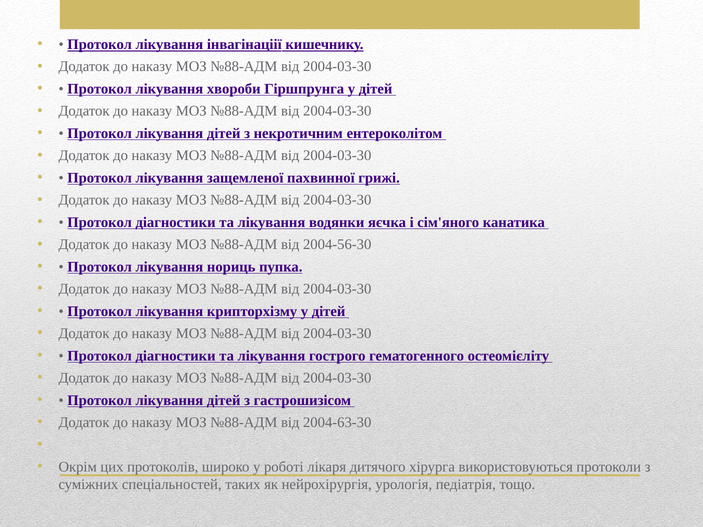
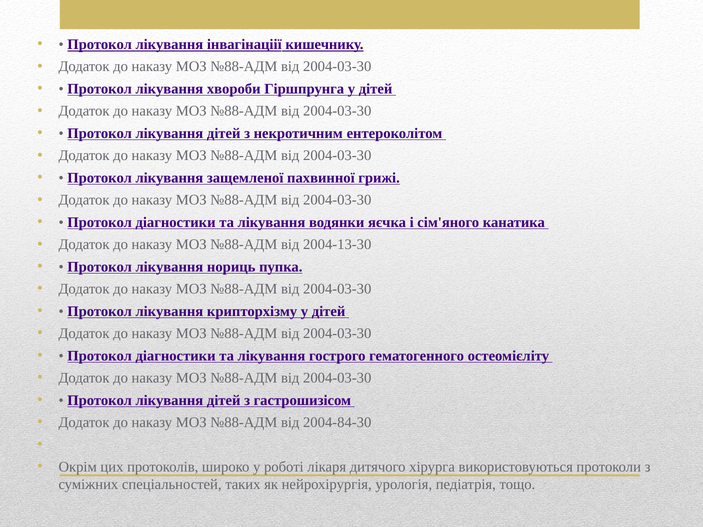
2004-56-30: 2004-56-30 -> 2004-13-30
2004-63-30: 2004-63-30 -> 2004-84-30
